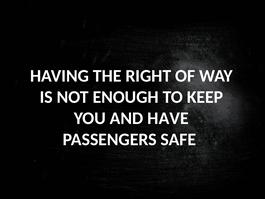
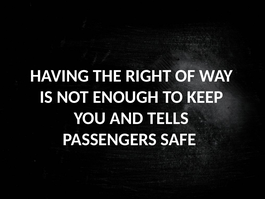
HAVE: HAVE -> TELLS
